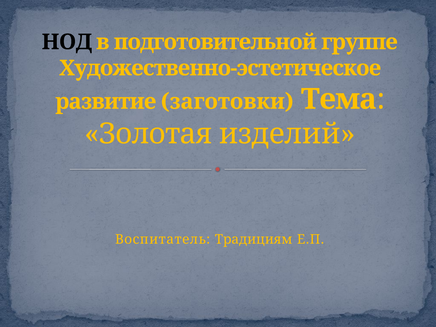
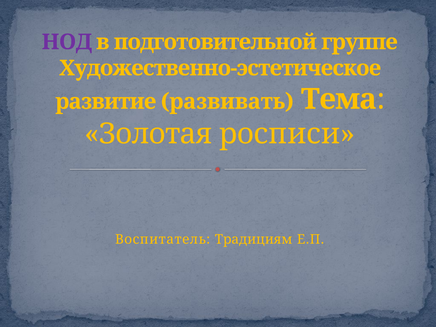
НОД colour: black -> purple
заготовки: заготовки -> развивать
изделий: изделий -> росписи
